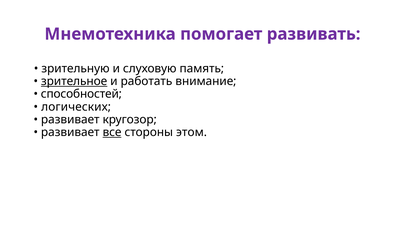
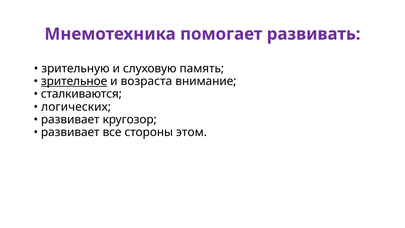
работать: работать -> возраста
способностей: способностей -> сталкиваются
все underline: present -> none
